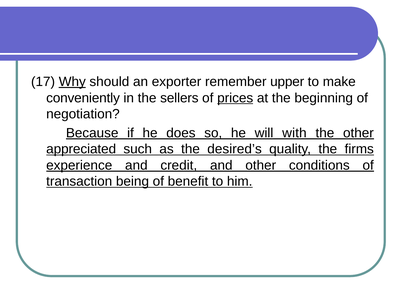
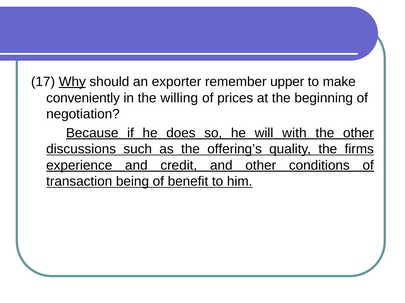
sellers: sellers -> willing
prices underline: present -> none
appreciated: appreciated -> discussions
desired’s: desired’s -> offering’s
